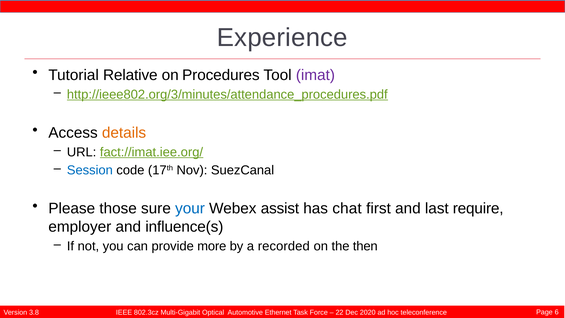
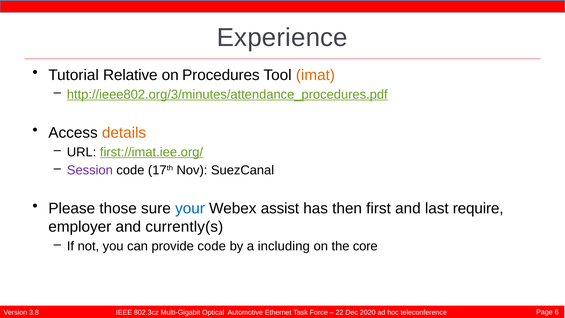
imat colour: purple -> orange
fact://imat.iee.org/: fact://imat.iee.org/ -> first://imat.iee.org/
Session colour: blue -> purple
chat: chat -> then
influence(s: influence(s -> currently(s
provide more: more -> code
recorded: recorded -> including
then: then -> core
